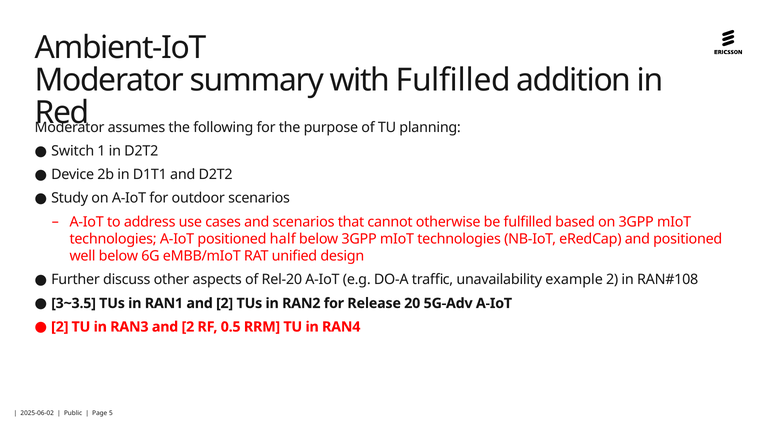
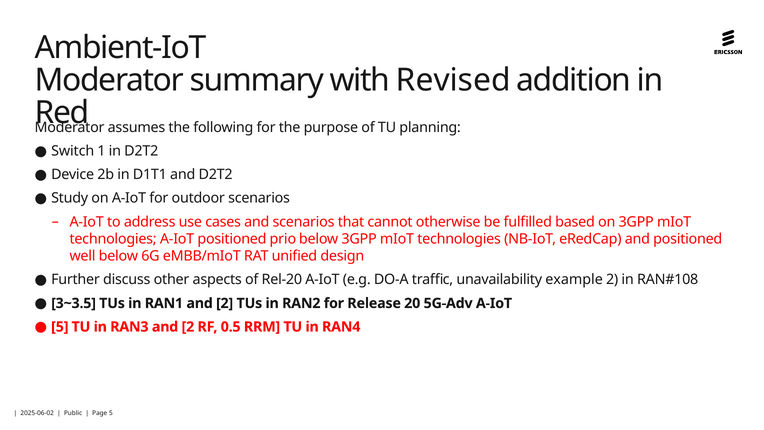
with Fulfilled: Fulfilled -> Revised
half: half -> prio
2 at (60, 327): 2 -> 5
